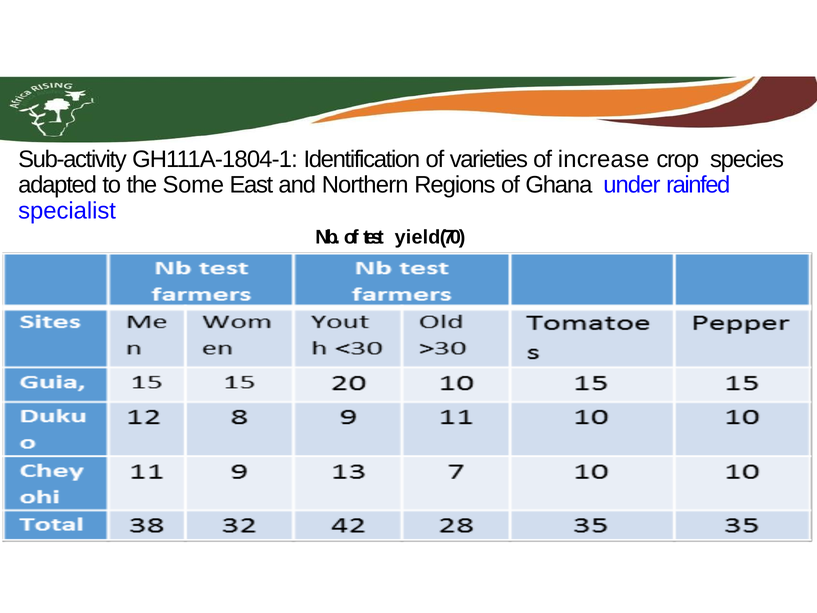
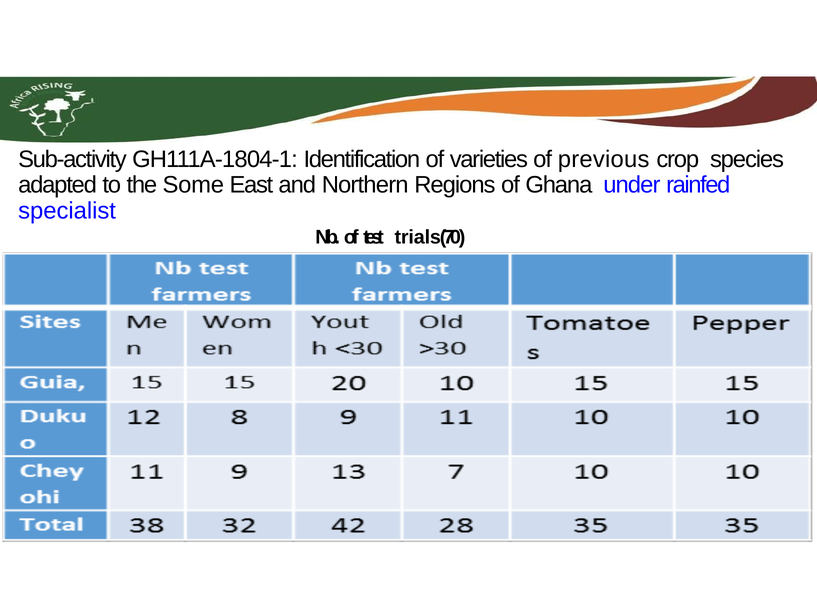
increase: increase -> previous
yield: yield -> trials
